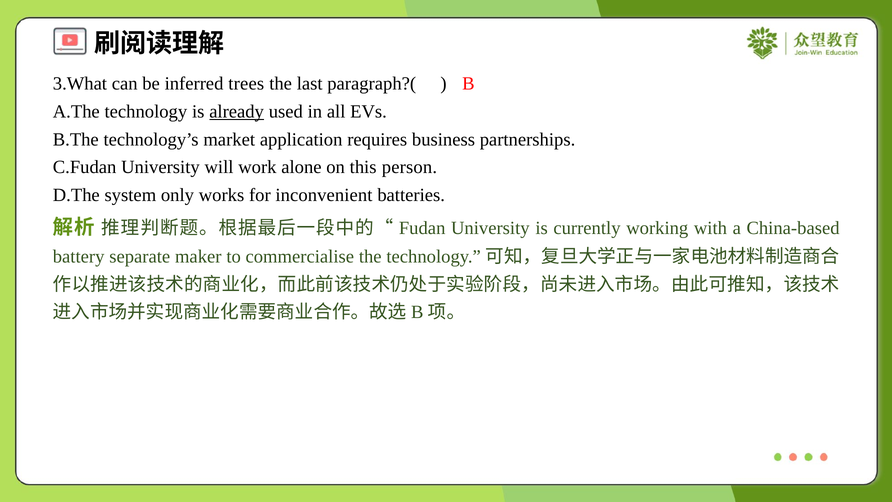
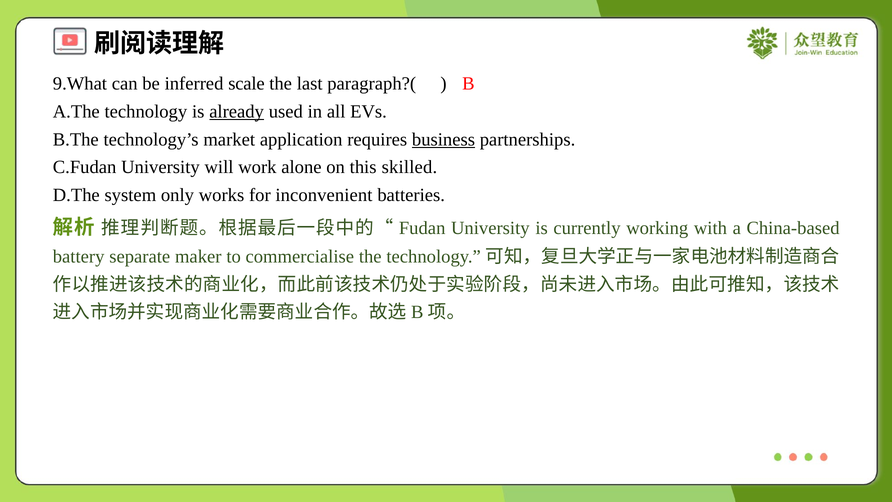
3.What: 3.What -> 9.What
trees: trees -> scale
business underline: none -> present
person: person -> skilled
